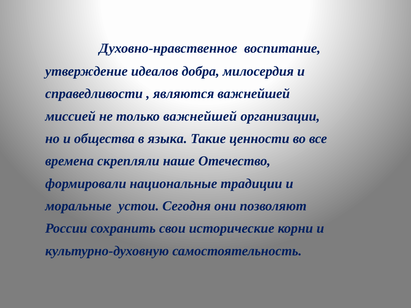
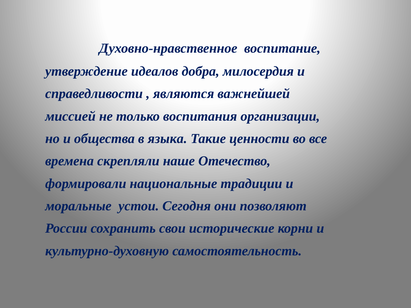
только важнейшей: важнейшей -> воспитания
